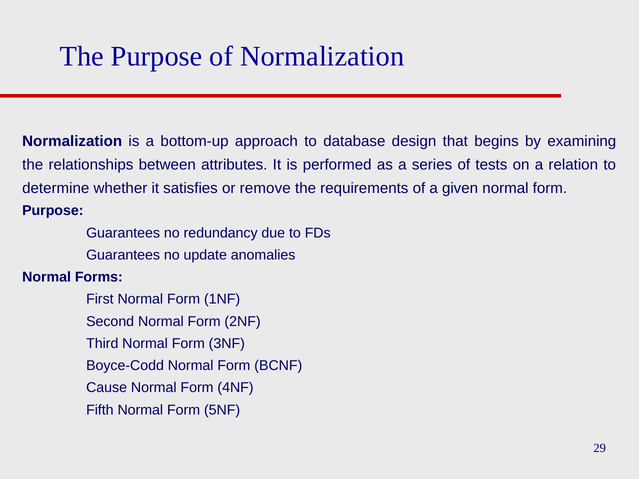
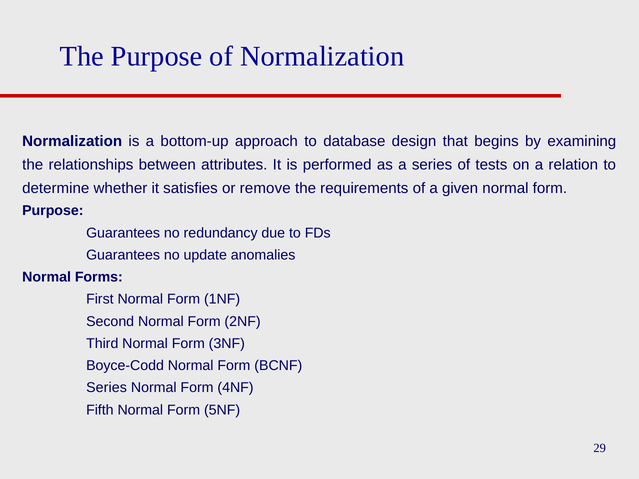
Cause at (107, 388): Cause -> Series
